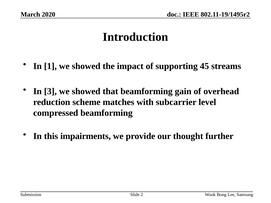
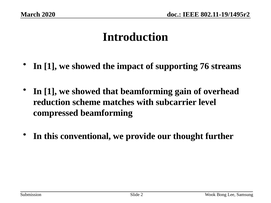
45: 45 -> 76
3 at (50, 91): 3 -> 1
impairments: impairments -> conventional
